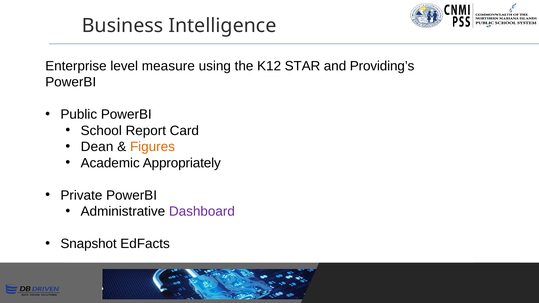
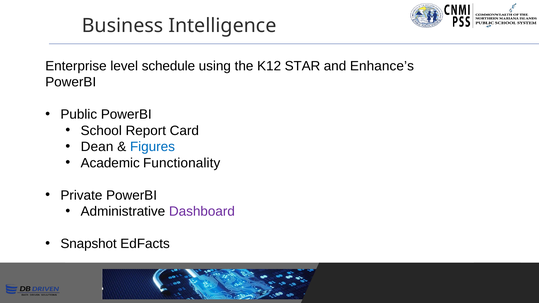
measure: measure -> schedule
Providing’s: Providing’s -> Enhance’s
Figures colour: orange -> blue
Appropriately: Appropriately -> Functionality
